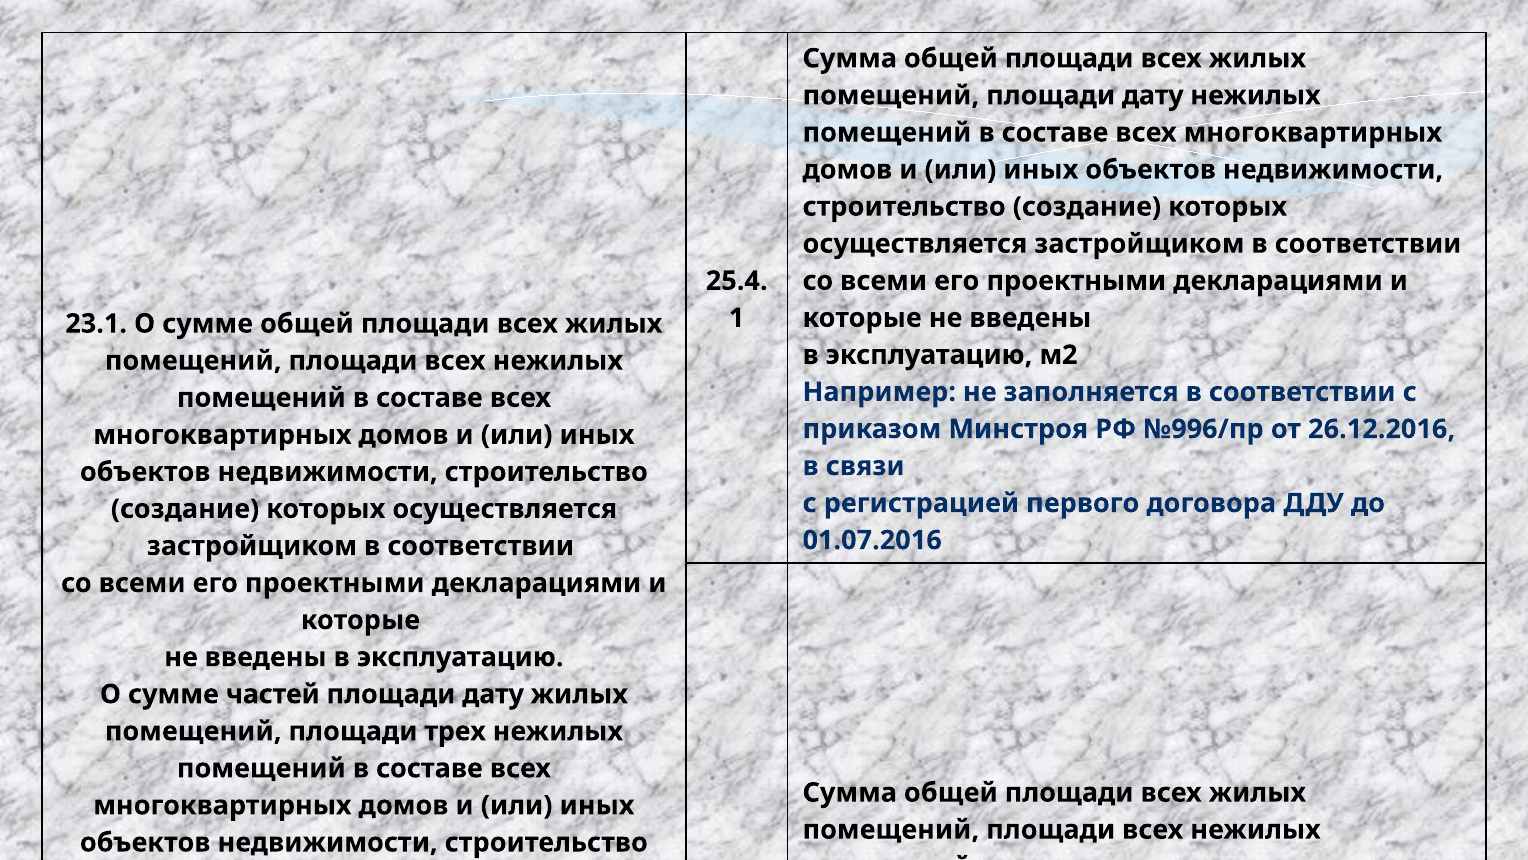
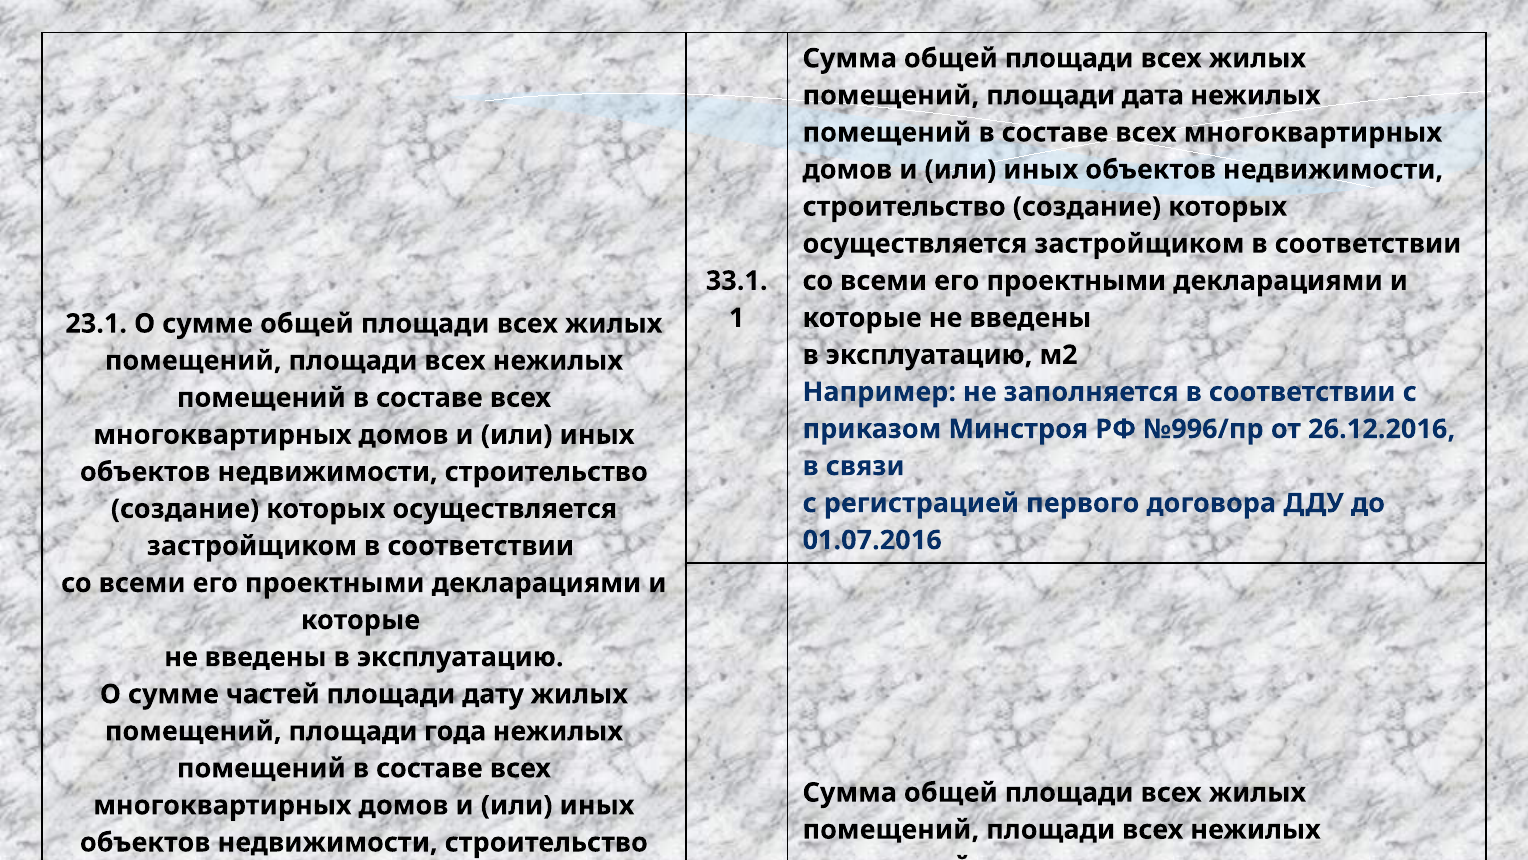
помещений площади дату: дату -> дата
25.4: 25.4 -> 33.1
трех: трех -> года
